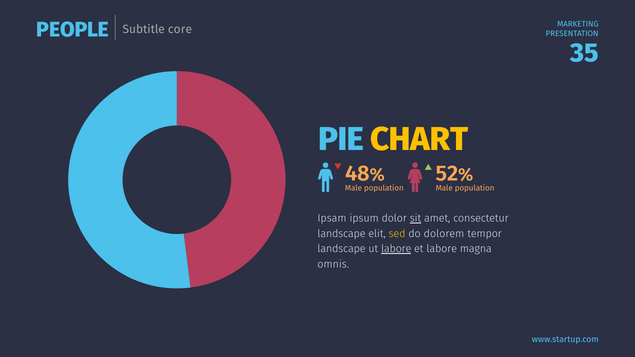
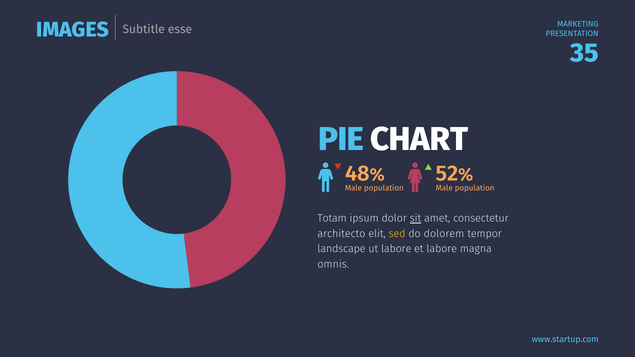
PEOPLE: PEOPLE -> IMAGES
core: core -> esse
CHART colour: yellow -> white
Ipsam: Ipsam -> Totam
landscape at (341, 234): landscape -> architecto
labore at (396, 249) underline: present -> none
